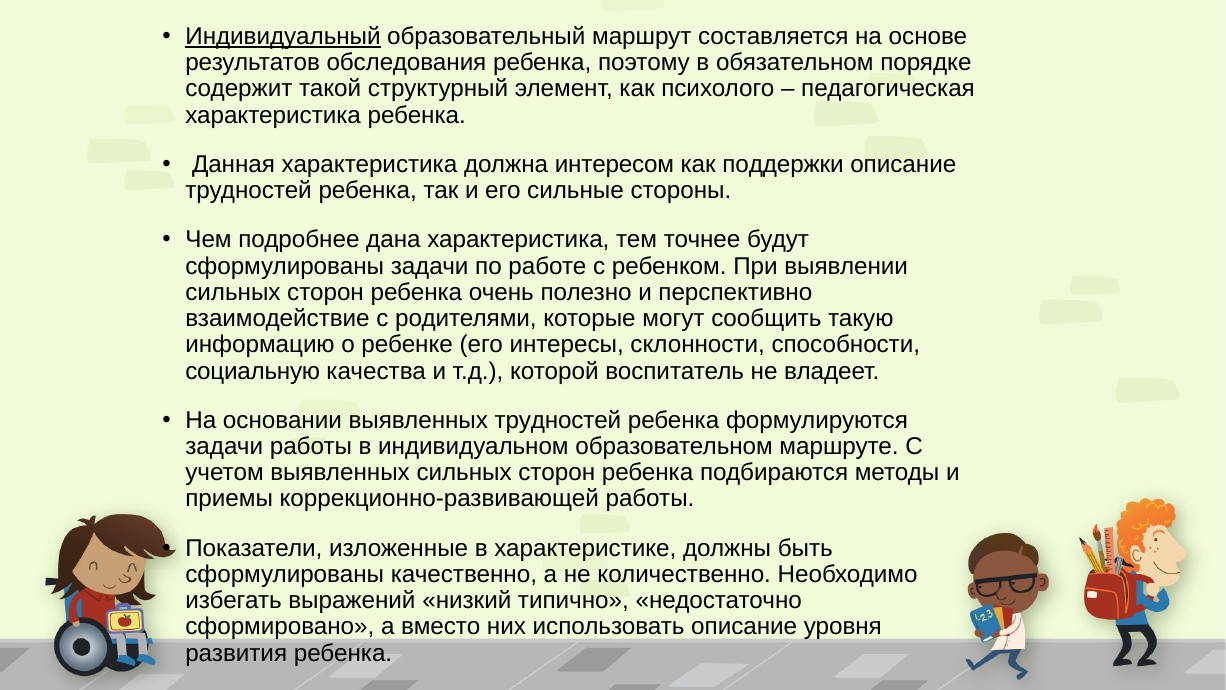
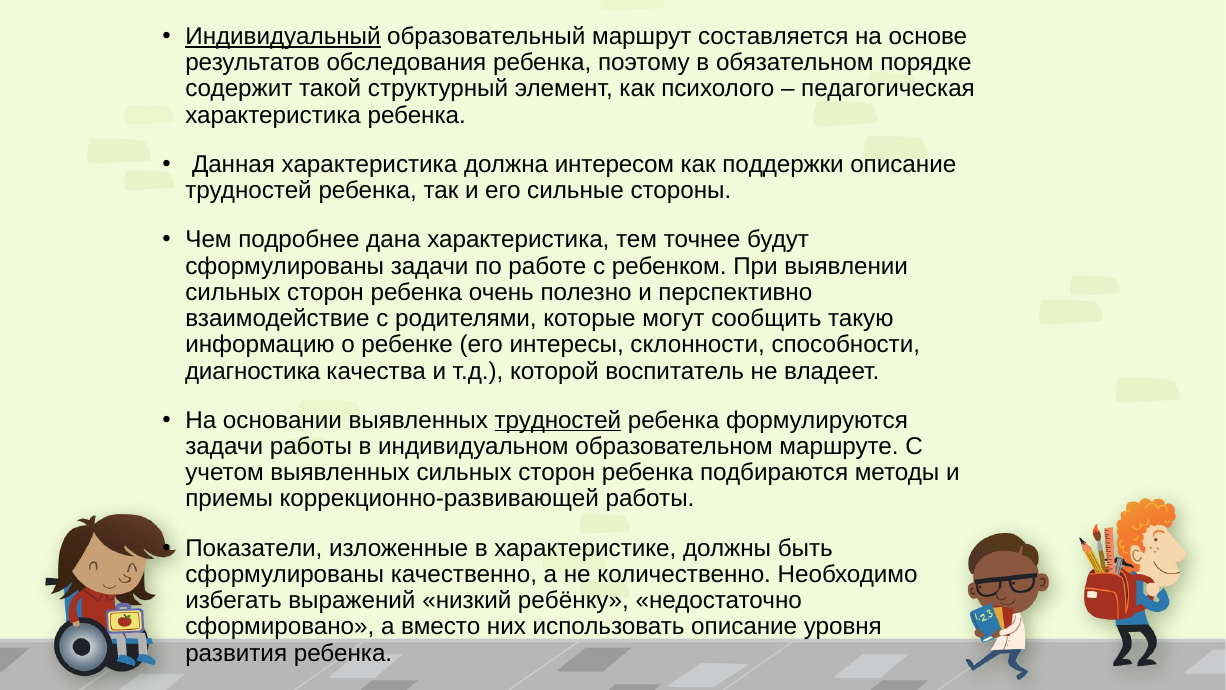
социальную: социальную -> диагностика
трудностей at (558, 420) underline: none -> present
типично: типично -> ребёнку
